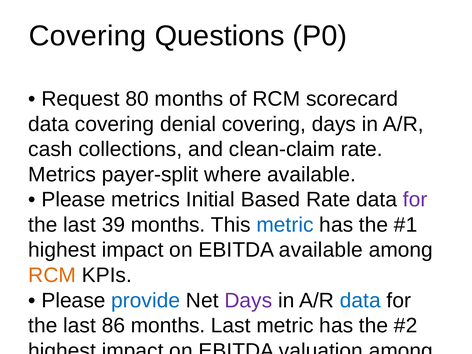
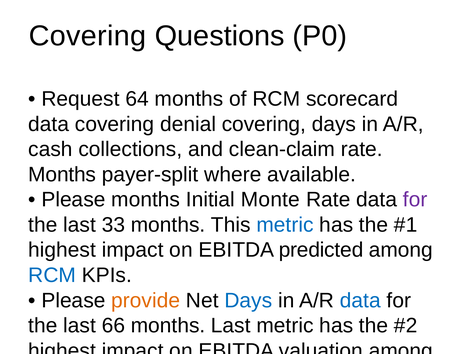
80: 80 -> 64
Metrics at (62, 175): Metrics -> Months
Please metrics: metrics -> months
Based: Based -> Monte
39: 39 -> 33
EBITDA available: available -> predicted
RCM at (52, 275) colour: orange -> blue
provide at (146, 300) colour: blue -> orange
Days at (248, 300) colour: purple -> blue
86: 86 -> 66
